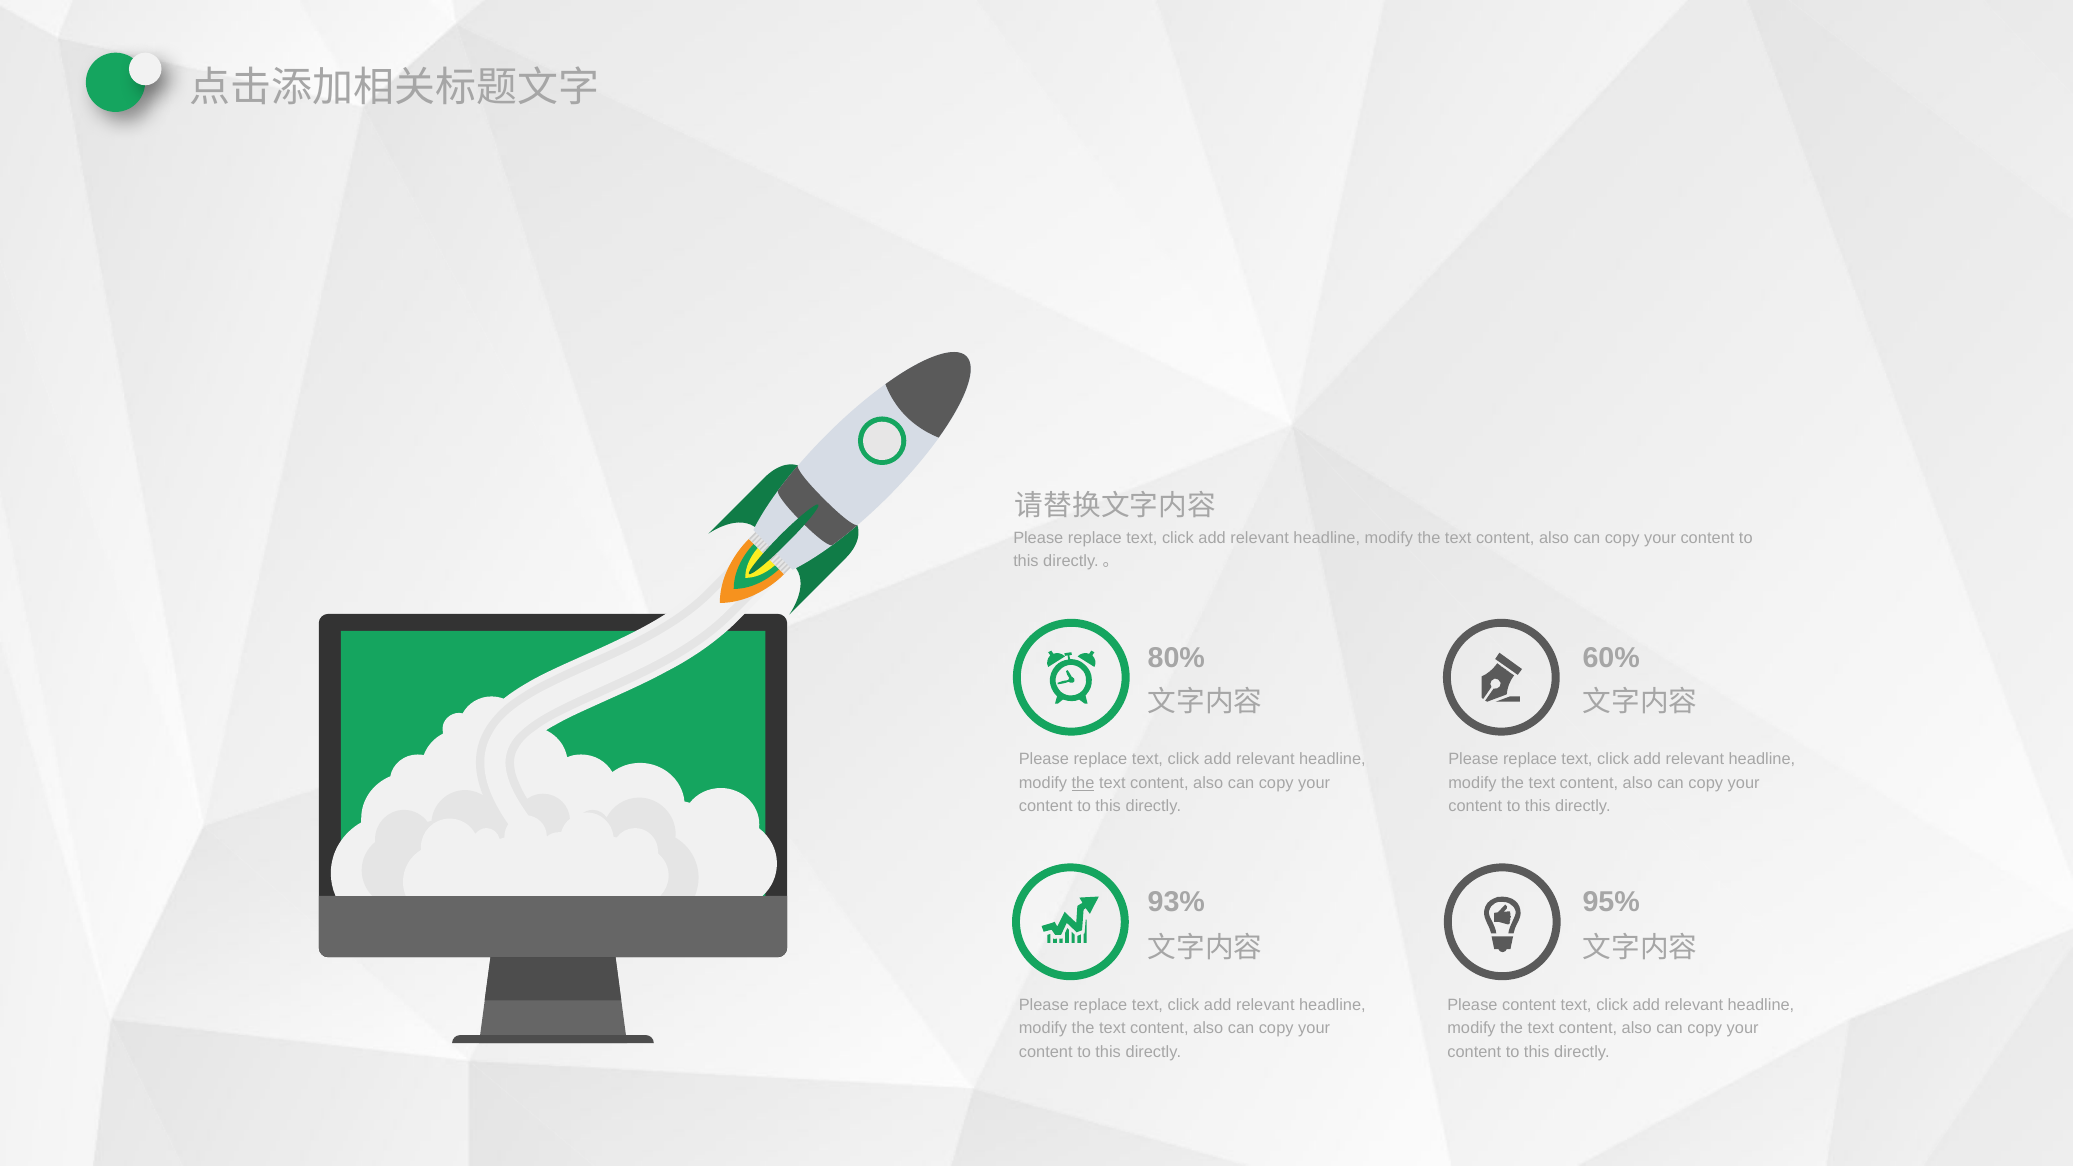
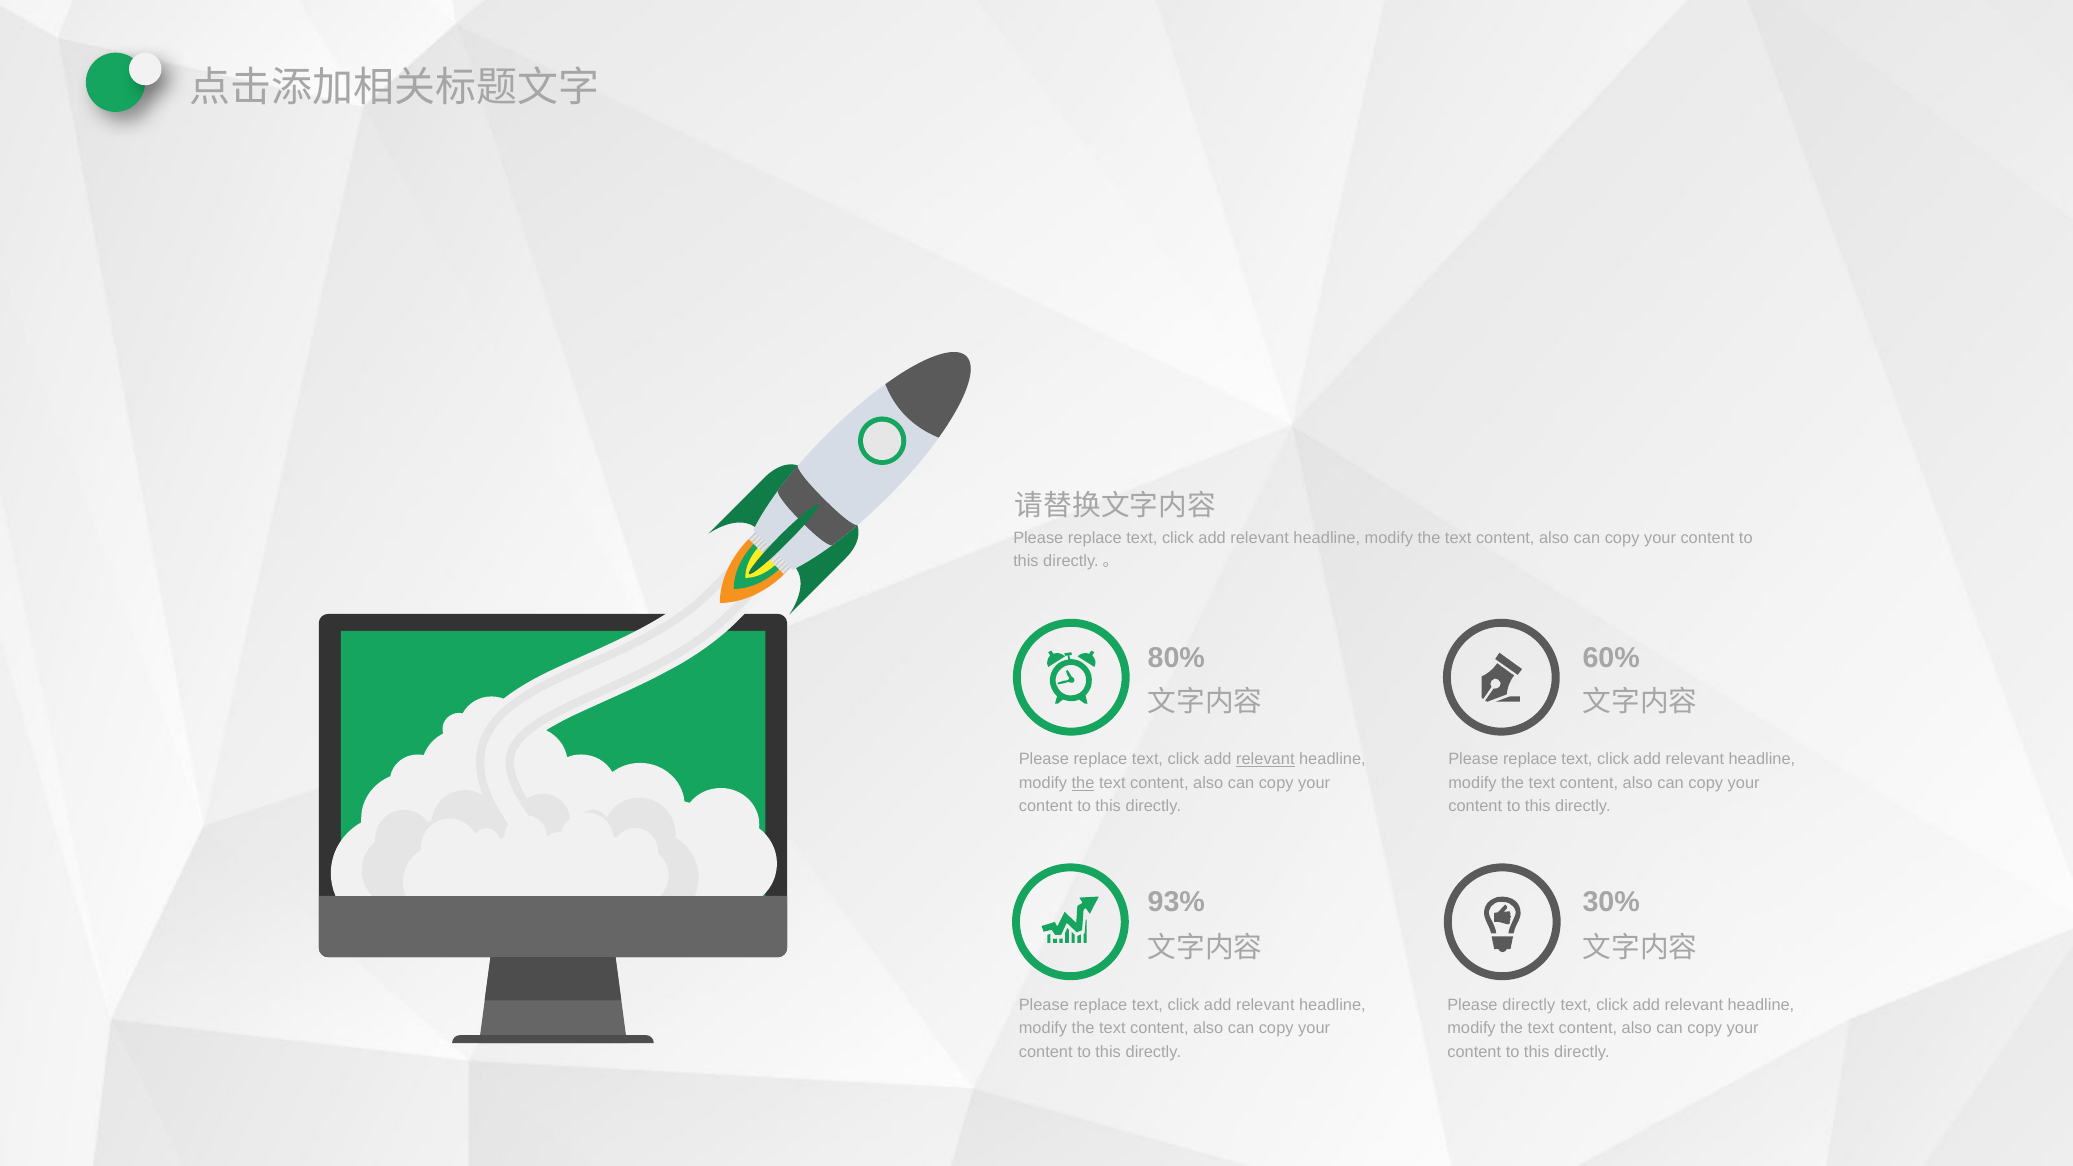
relevant at (1265, 759) underline: none -> present
95%: 95% -> 30%
Please content: content -> directly
